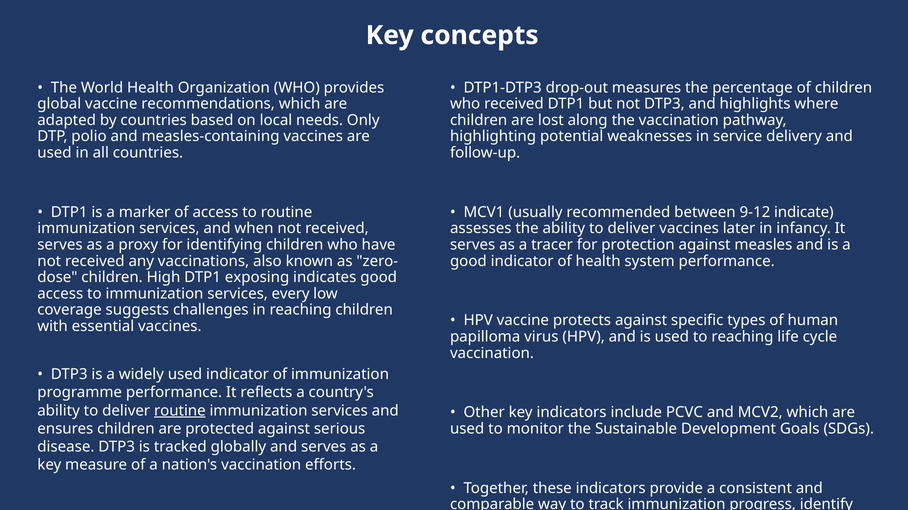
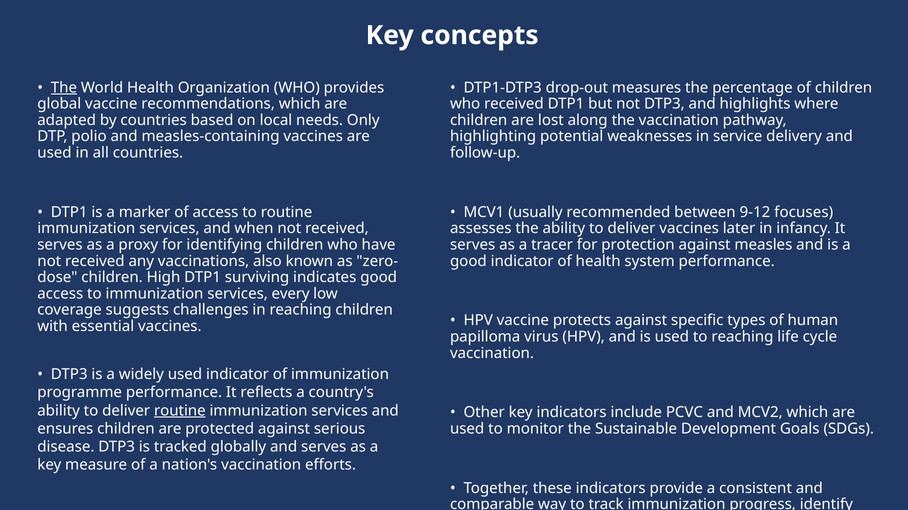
The at (64, 88) underline: none -> present
indicate: indicate -> focuses
exposing: exposing -> surviving
